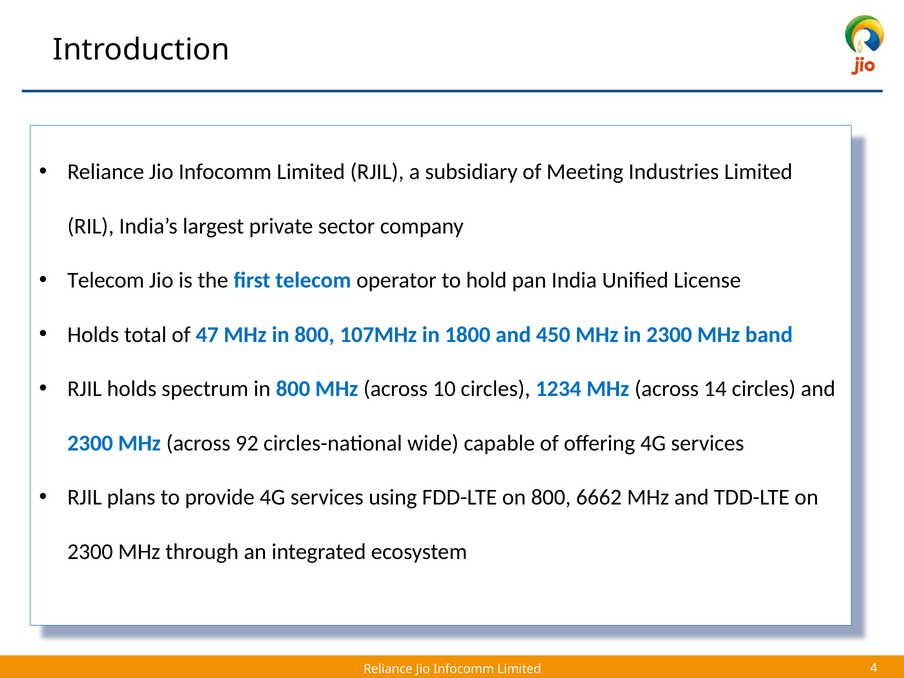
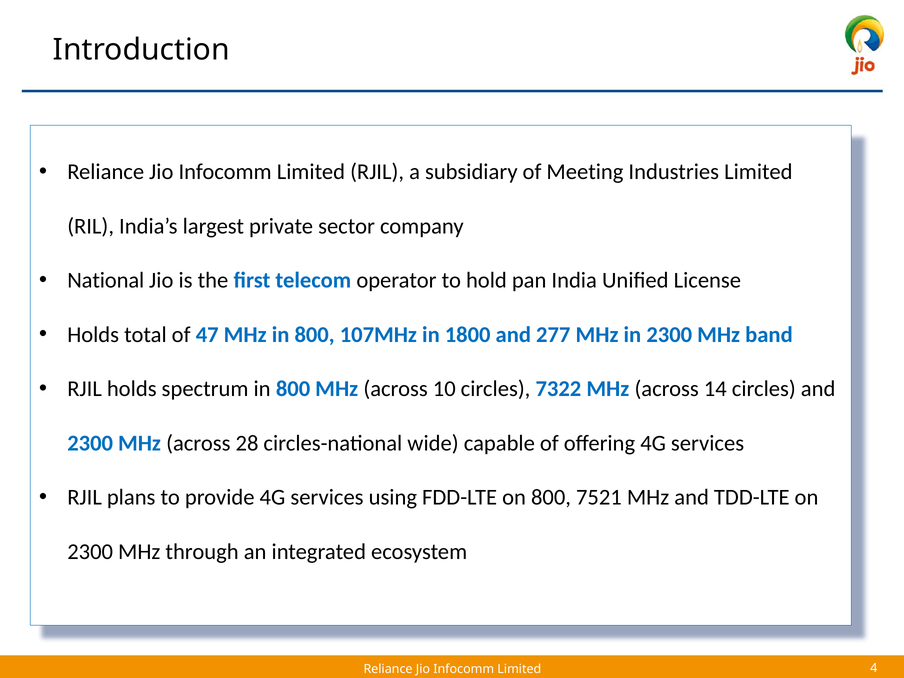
Telecom at (106, 280): Telecom -> National
450: 450 -> 277
1234: 1234 -> 7322
92: 92 -> 28
6662: 6662 -> 7521
